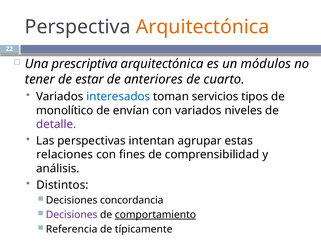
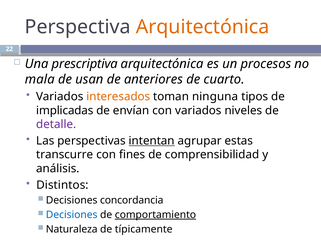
módulos: módulos -> procesos
tener: tener -> mala
estar: estar -> usan
interesados colour: blue -> orange
servicios: servicios -> ninguna
monolítico: monolítico -> implicadas
intentan underline: none -> present
relaciones: relaciones -> transcurre
Decisiones at (72, 215) colour: purple -> blue
Referencia: Referencia -> Naturaleza
